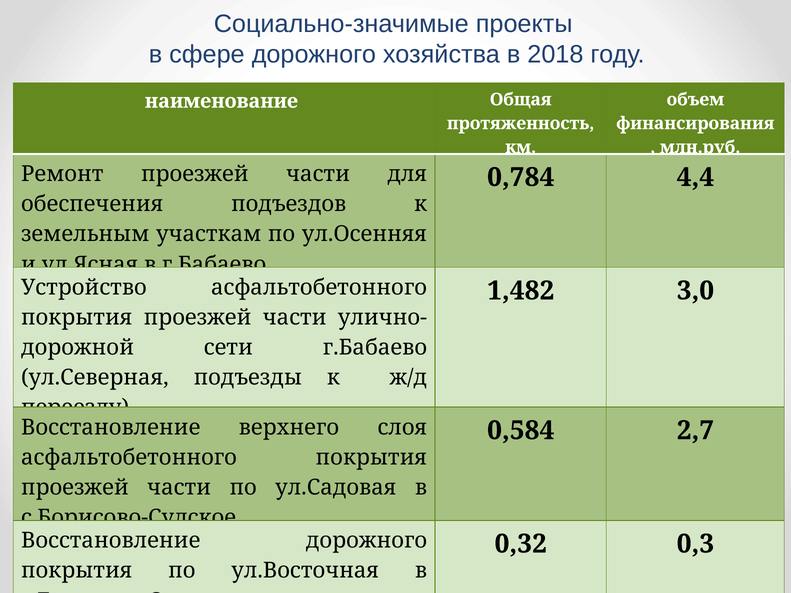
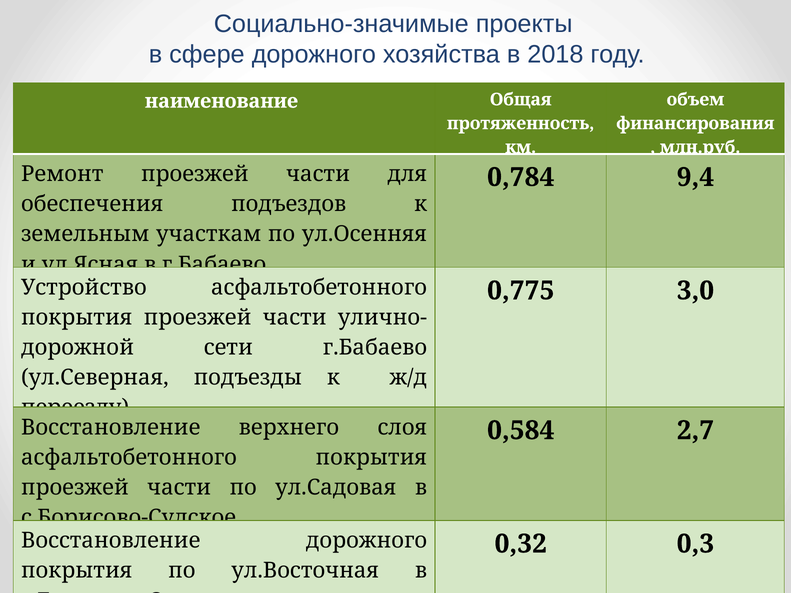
4,4: 4,4 -> 9,4
1,482: 1,482 -> 0,775
